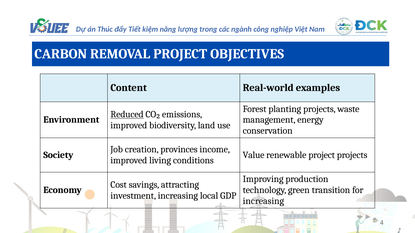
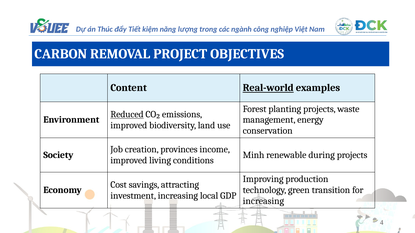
Real-world underline: none -> present
Value: Value -> Minh
renewable project: project -> during
